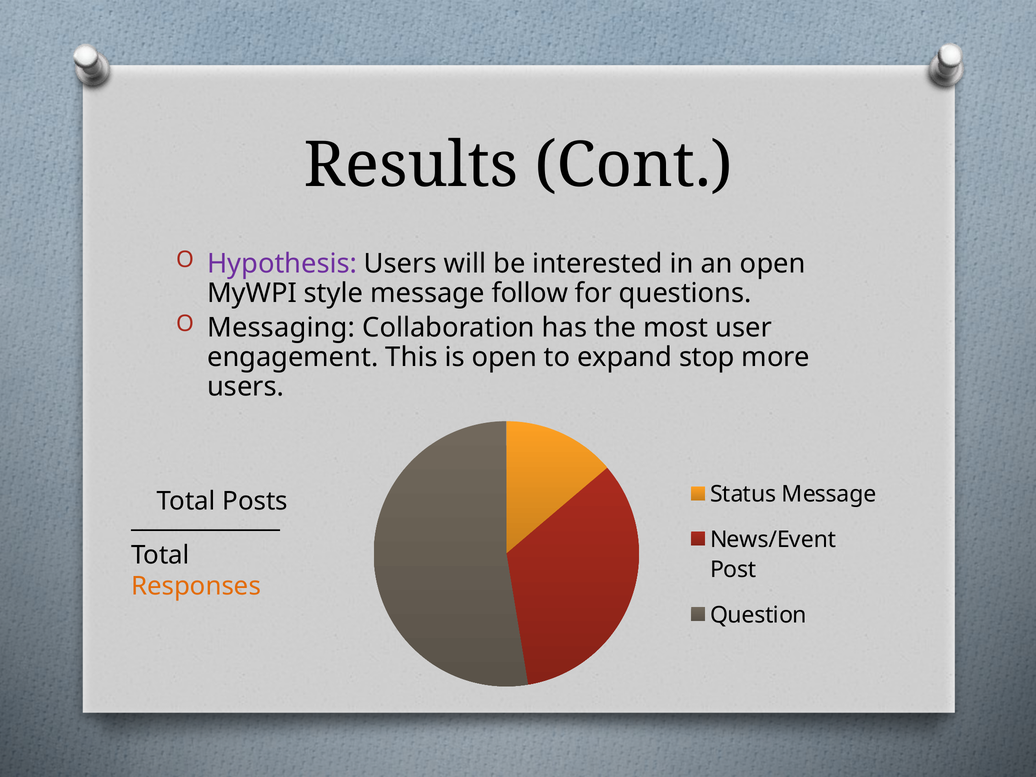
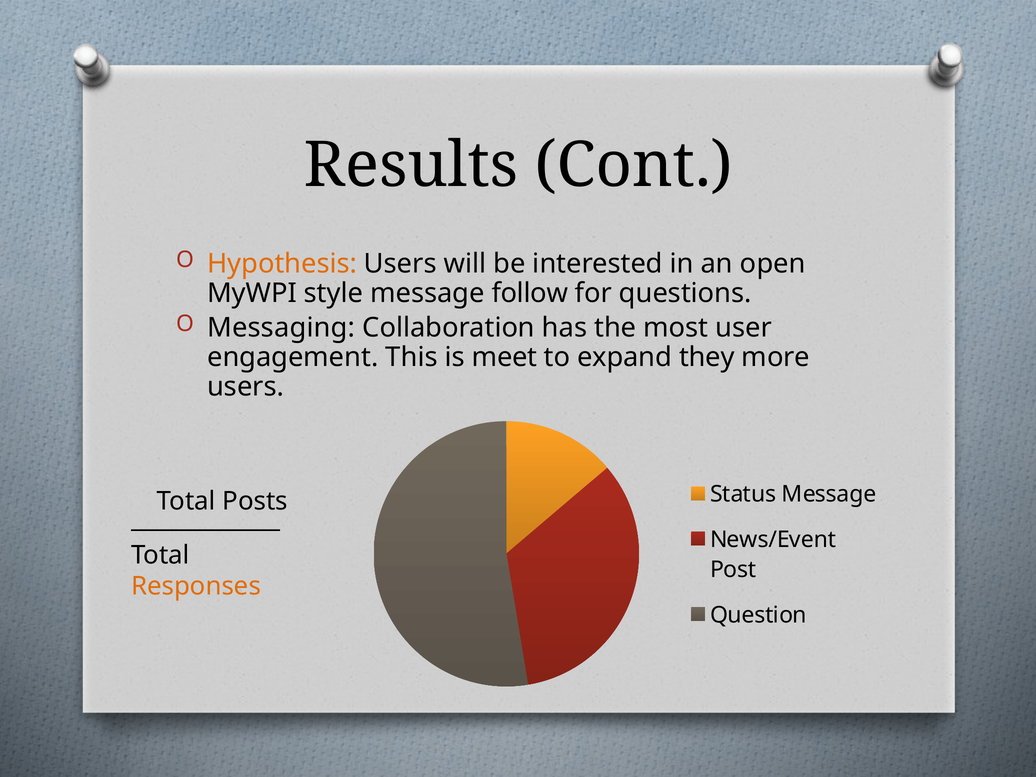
Hypothesis colour: purple -> orange
is open: open -> meet
stop: stop -> they
